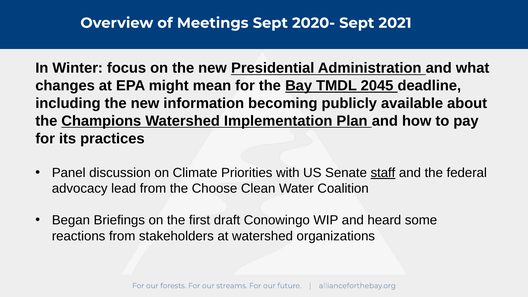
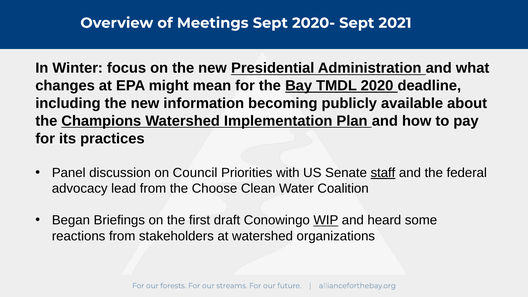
2045: 2045 -> 2020
Climate: Climate -> Council
WIP underline: none -> present
